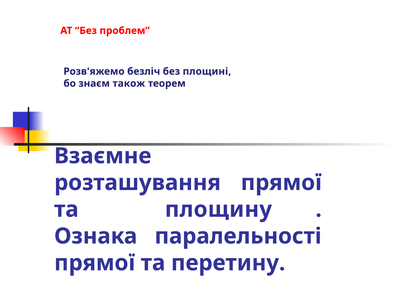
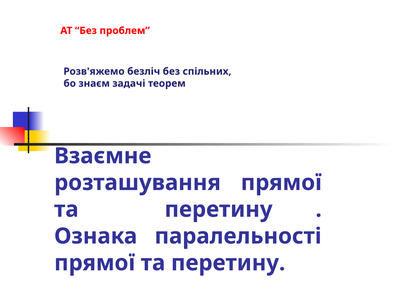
площині: площині -> спільних
також: також -> задачі
площину at (218, 209): площину -> перетину
